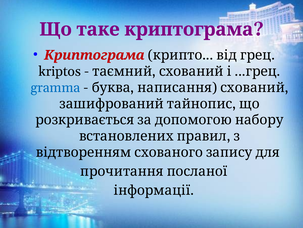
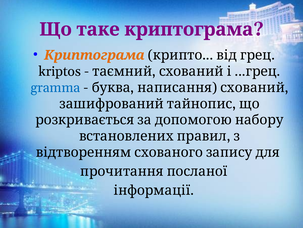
Криптограма at (94, 55) colour: red -> orange
